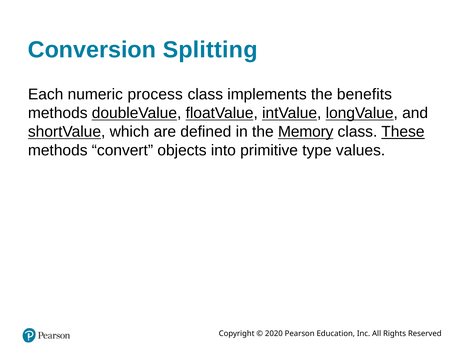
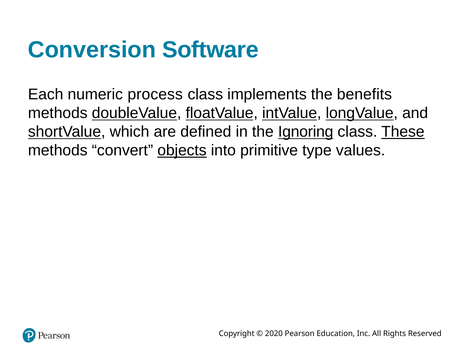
Splitting: Splitting -> Software
Memory: Memory -> Ignoring
objects underline: none -> present
